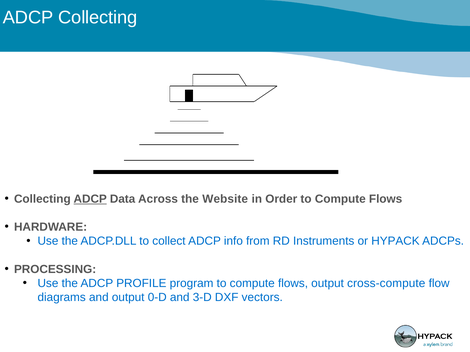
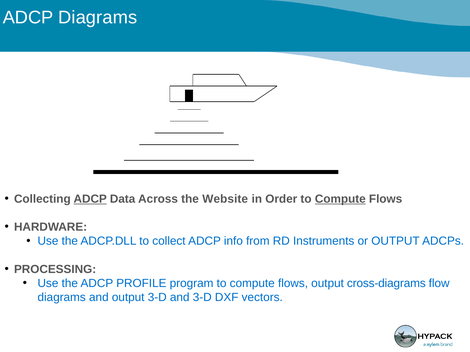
ADCP Collecting: Collecting -> Diagrams
Compute at (340, 199) underline: none -> present
or HYPACK: HYPACK -> OUTPUT
cross-compute: cross-compute -> cross-diagrams
output 0-D: 0-D -> 3-D
